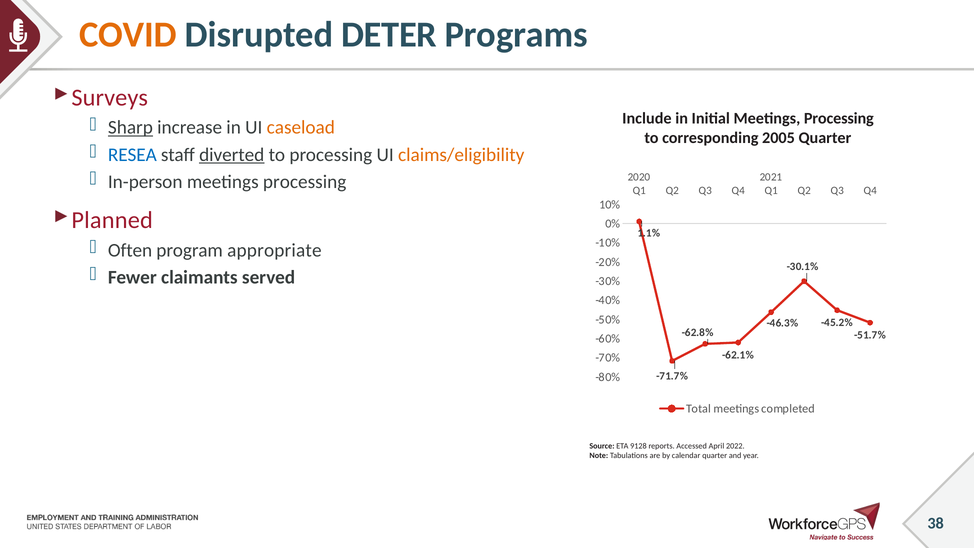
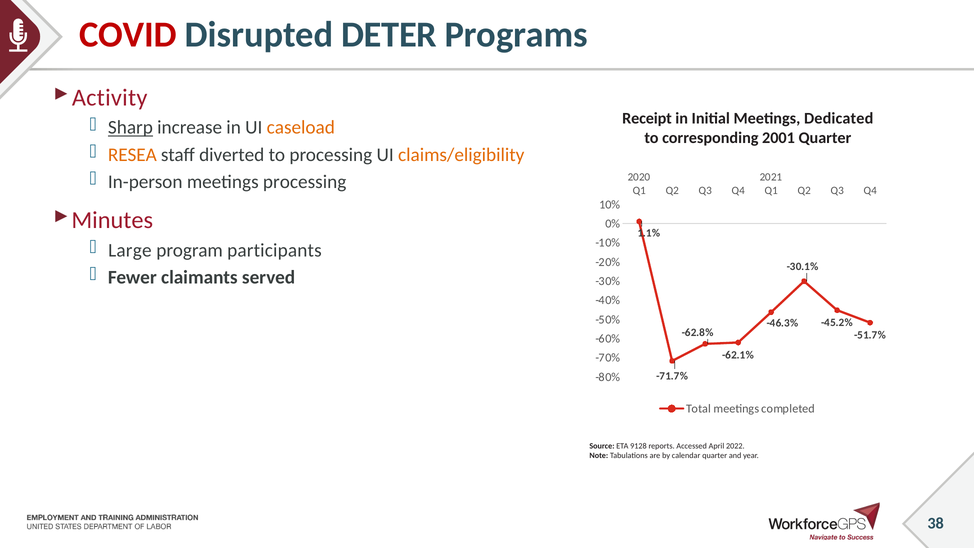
COVID colour: orange -> red
Surveys: Surveys -> Activity
Include at (647, 119): Include -> Receipt
Initial Meetings Processing: Processing -> Dedicated
2005: 2005 -> 2001
RESEA colour: blue -> orange
diverted underline: present -> none
Planned: Planned -> Minutes
Often: Often -> Large
appropriate: appropriate -> participants
